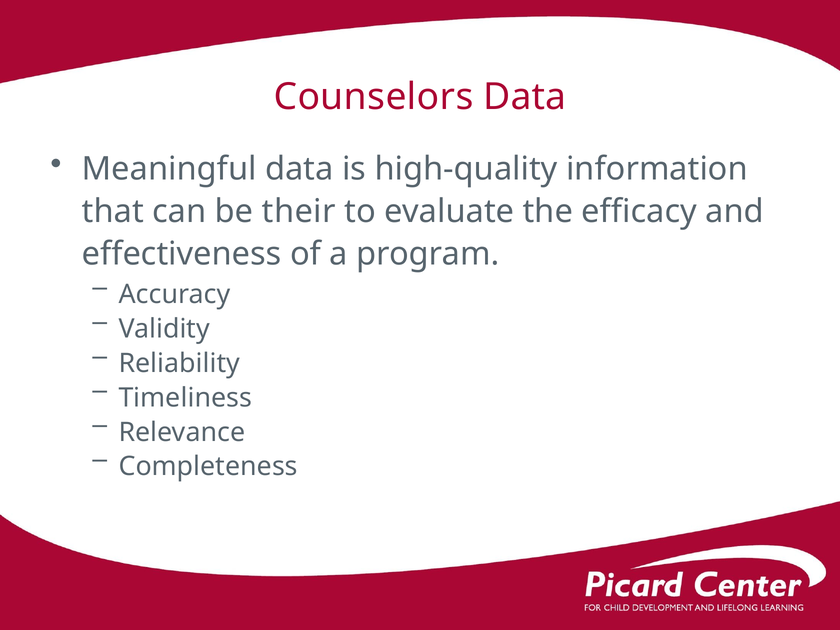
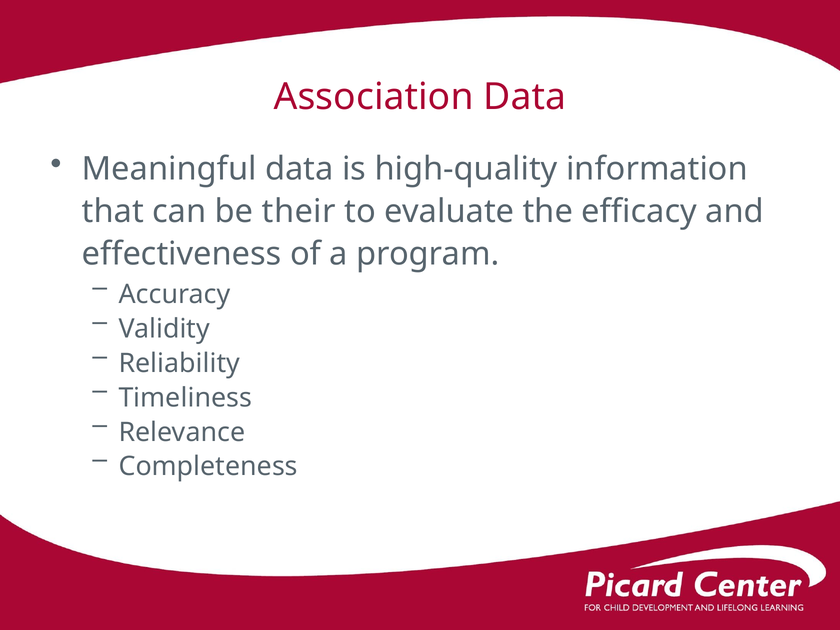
Counselors: Counselors -> Association
